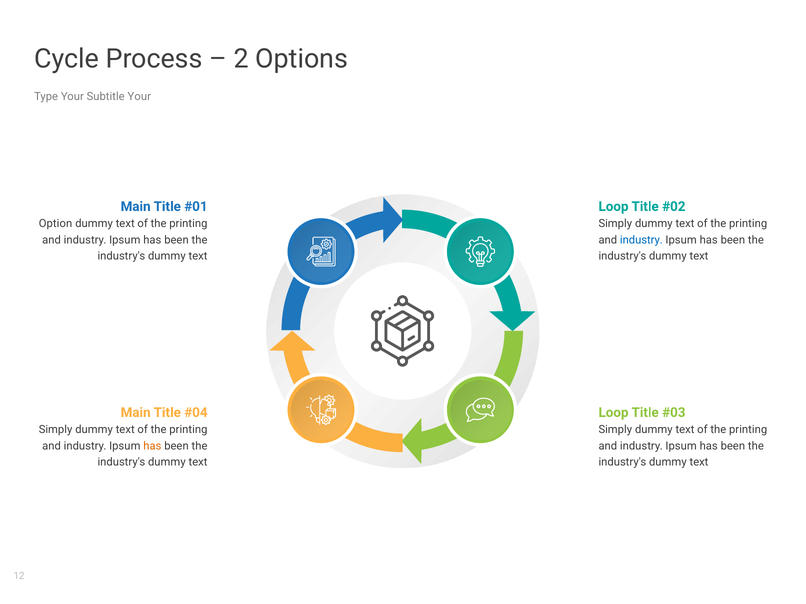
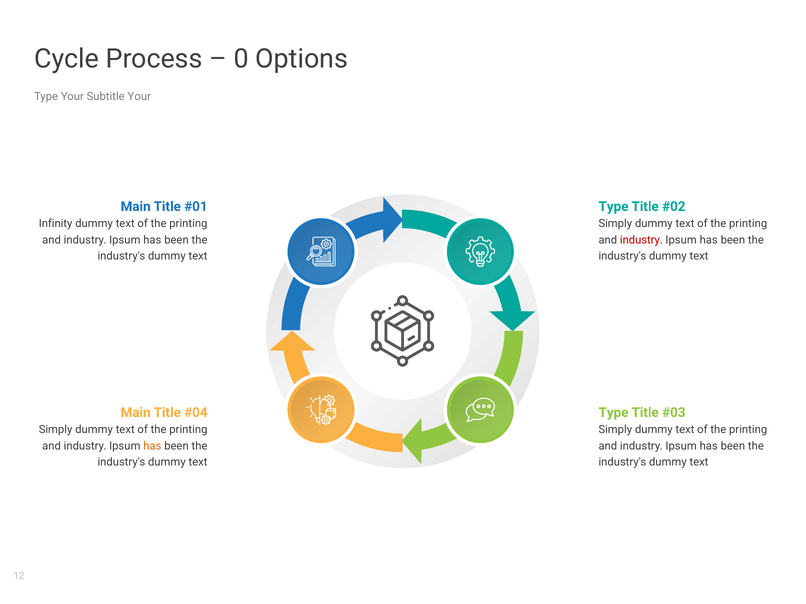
2: 2 -> 0
Loop at (614, 207): Loop -> Type
Option: Option -> Infinity
industry at (641, 240) colour: blue -> red
Loop at (614, 413): Loop -> Type
